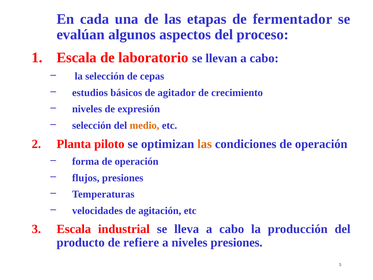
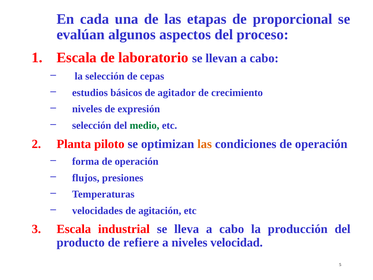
fermentador: fermentador -> proporcional
medio colour: orange -> green
niveles presiones: presiones -> velocidad
